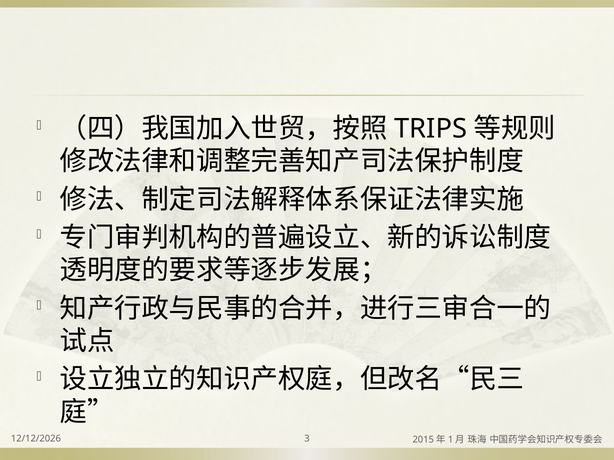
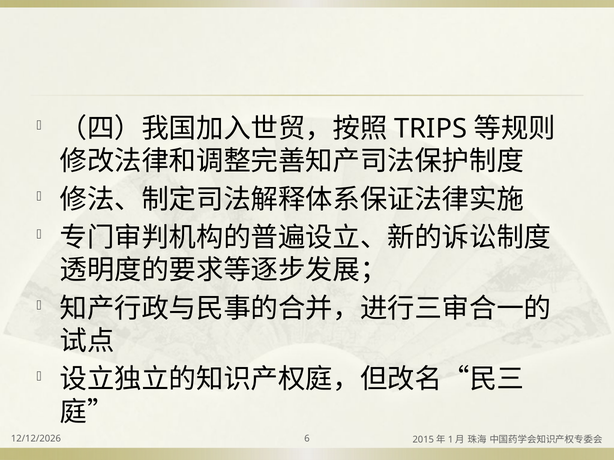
3: 3 -> 6
